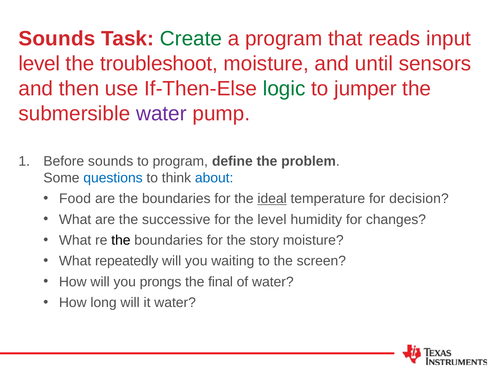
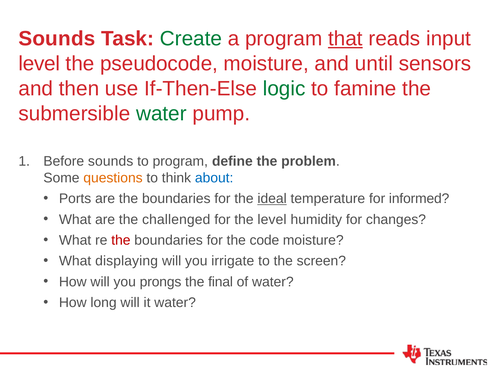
that underline: none -> present
troubleshoot: troubleshoot -> pseudocode
jumper: jumper -> famine
water at (161, 113) colour: purple -> green
questions colour: blue -> orange
Food: Food -> Ports
decision: decision -> informed
successive: successive -> challenged
the at (121, 240) colour: black -> red
story: story -> code
repeatedly: repeatedly -> displaying
waiting: waiting -> irrigate
